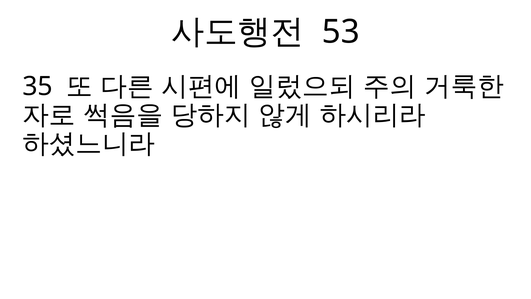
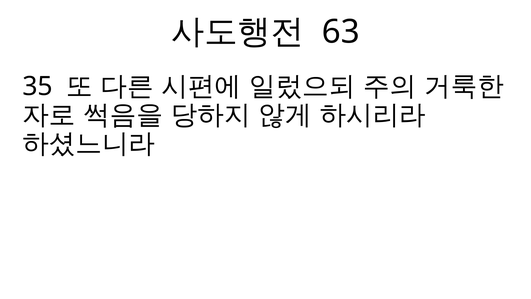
53: 53 -> 63
